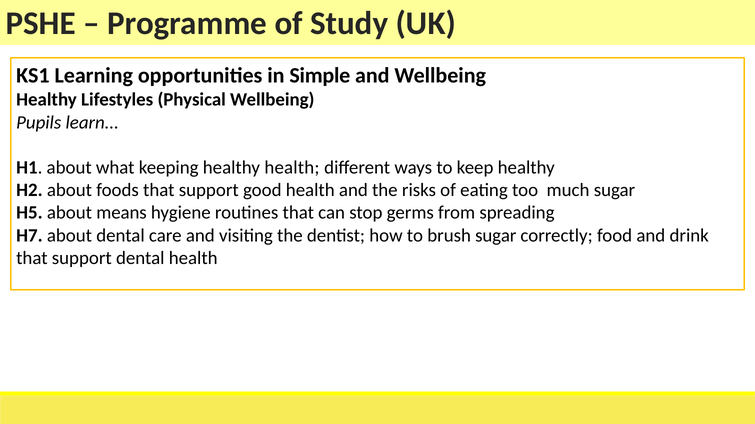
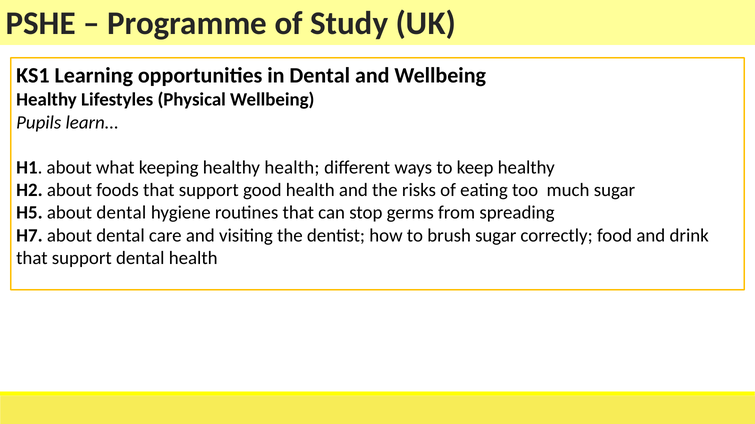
in Simple: Simple -> Dental
H5 about means: means -> dental
